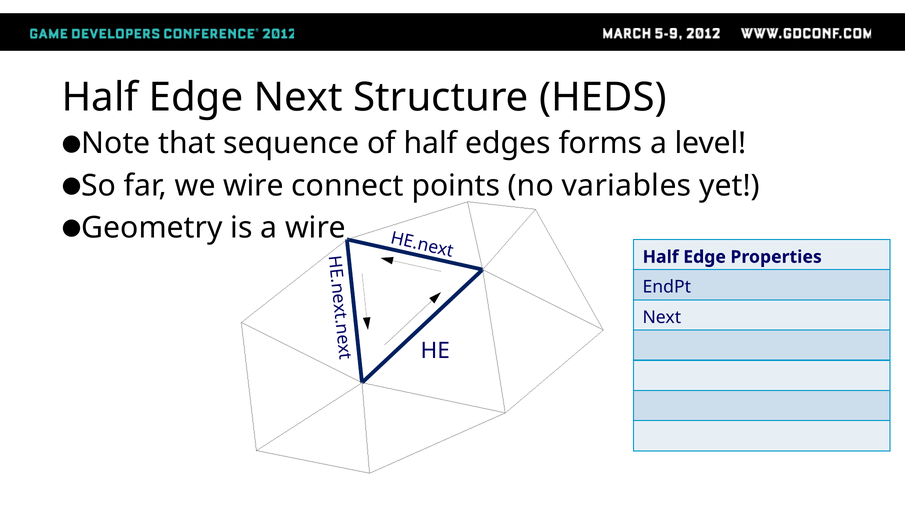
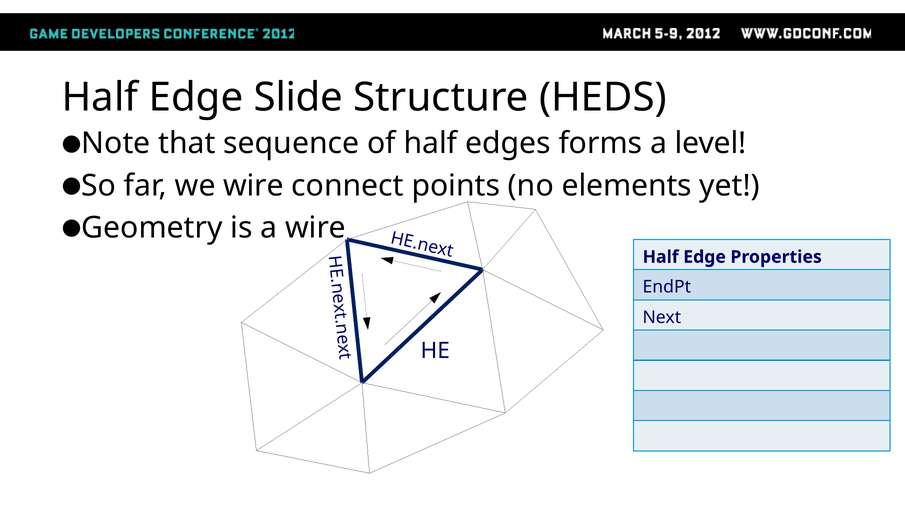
Edge Next: Next -> Slide
variables: variables -> elements
